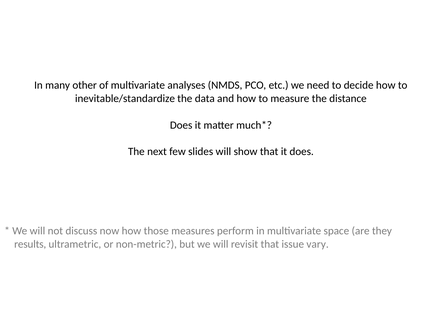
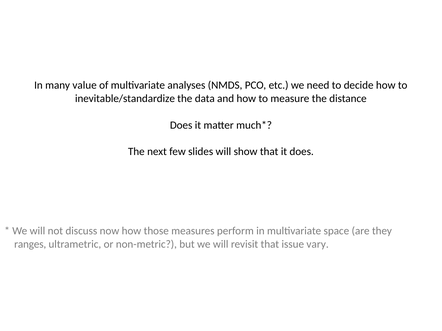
other: other -> value
results: results -> ranges
